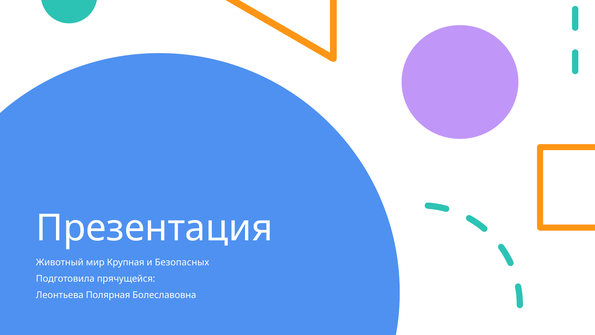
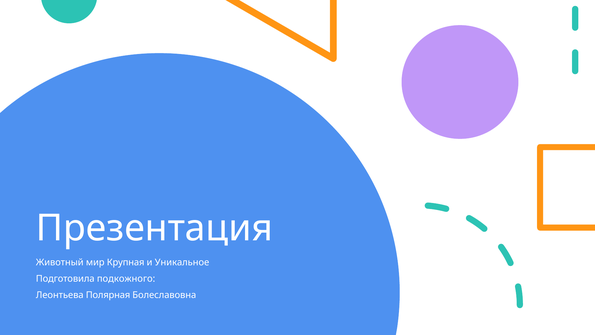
Безопасных: Безопасных -> Уникальное
прячущейся: прячущейся -> подкожного
